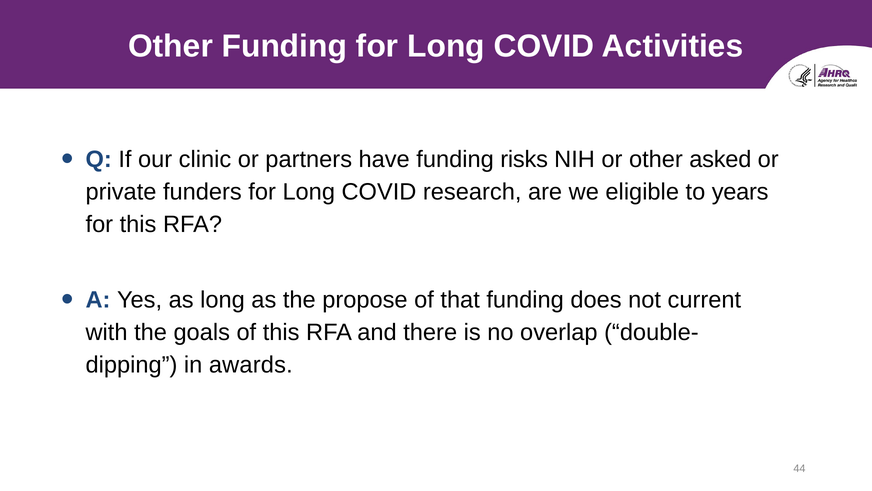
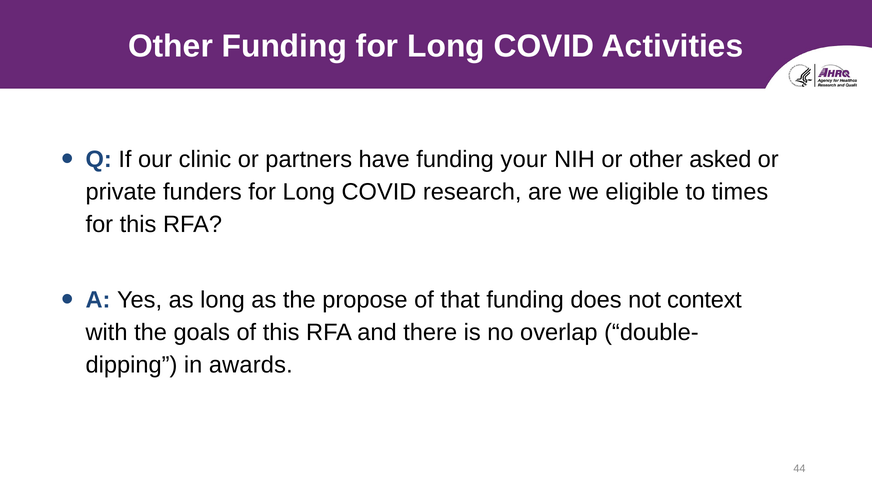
risks: risks -> your
years: years -> times
current: current -> context
